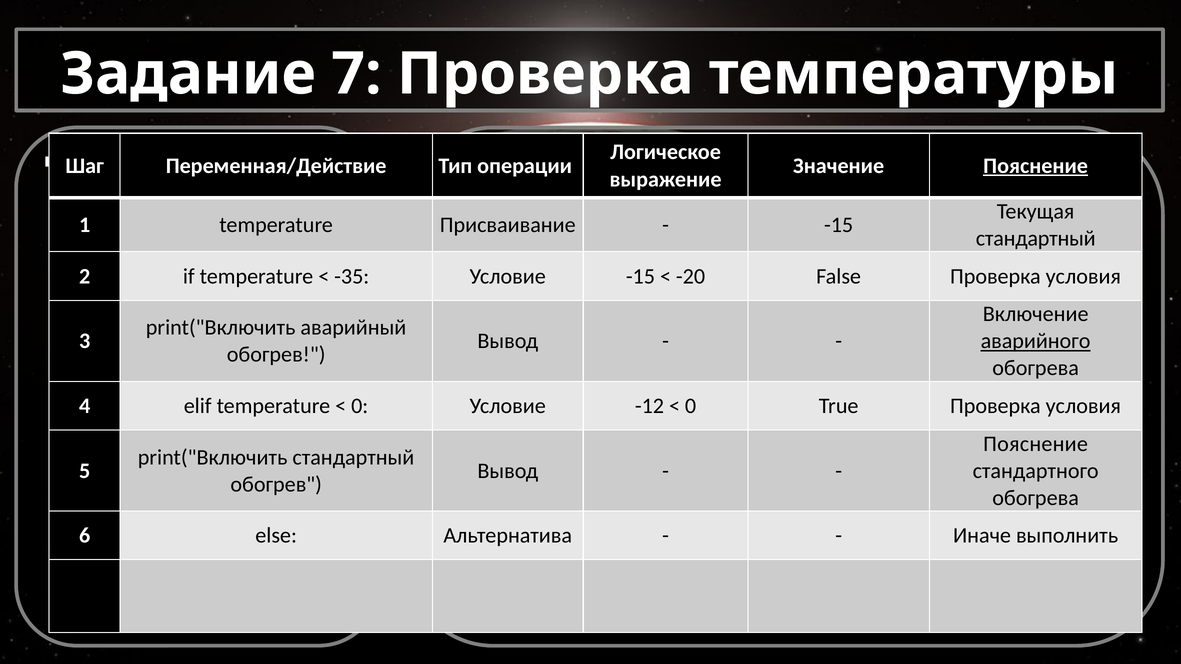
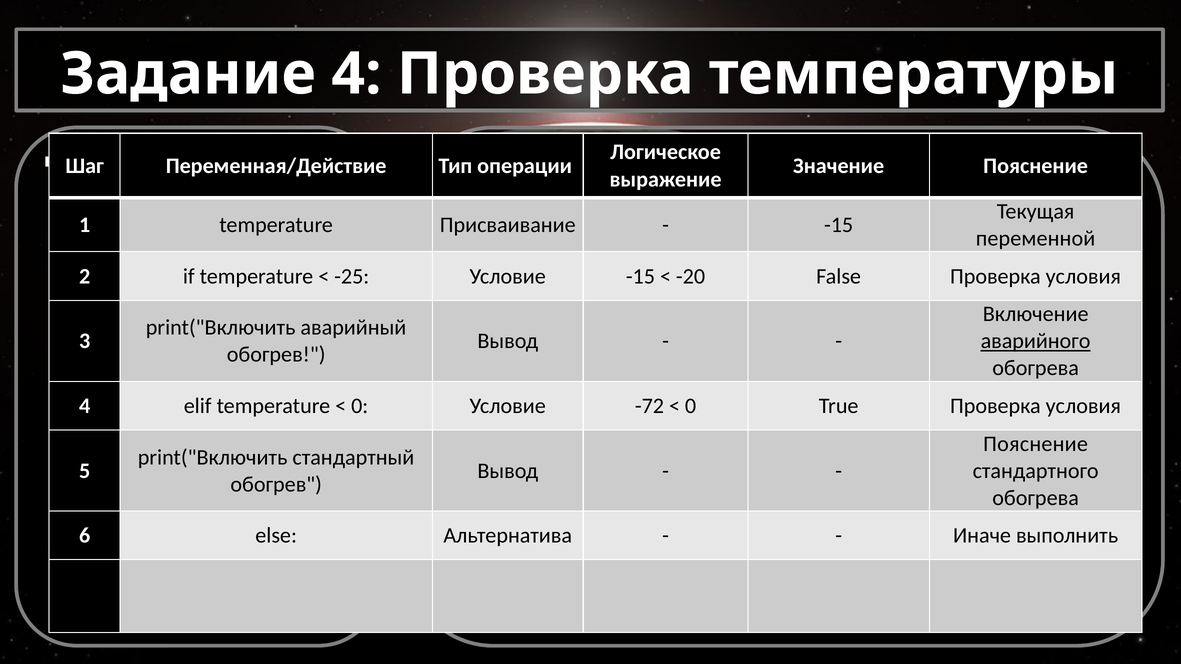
Задание 7: 7 -> 4
Пояснение at (1036, 166) underline: present -> none
стандартный at (1036, 239): стандартный -> переменной
-35: -35 -> -25
-12: -12 -> -72
